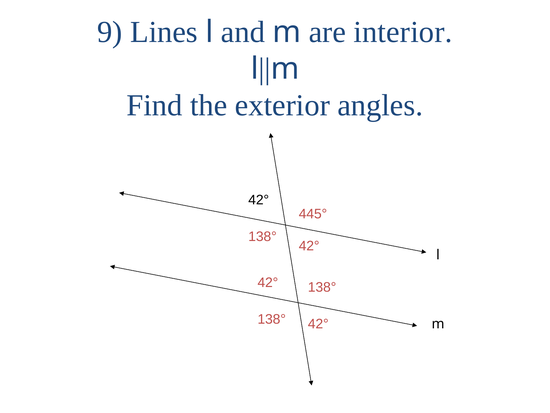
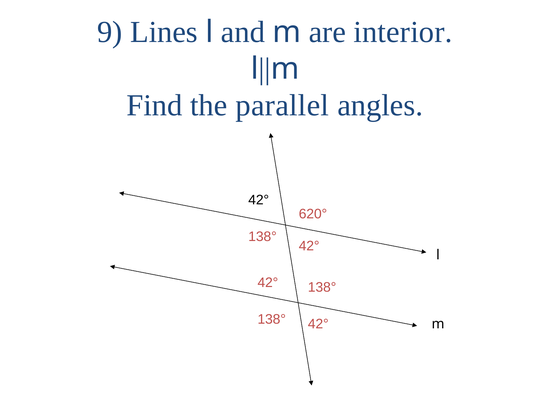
exterior: exterior -> parallel
445°: 445° -> 620°
